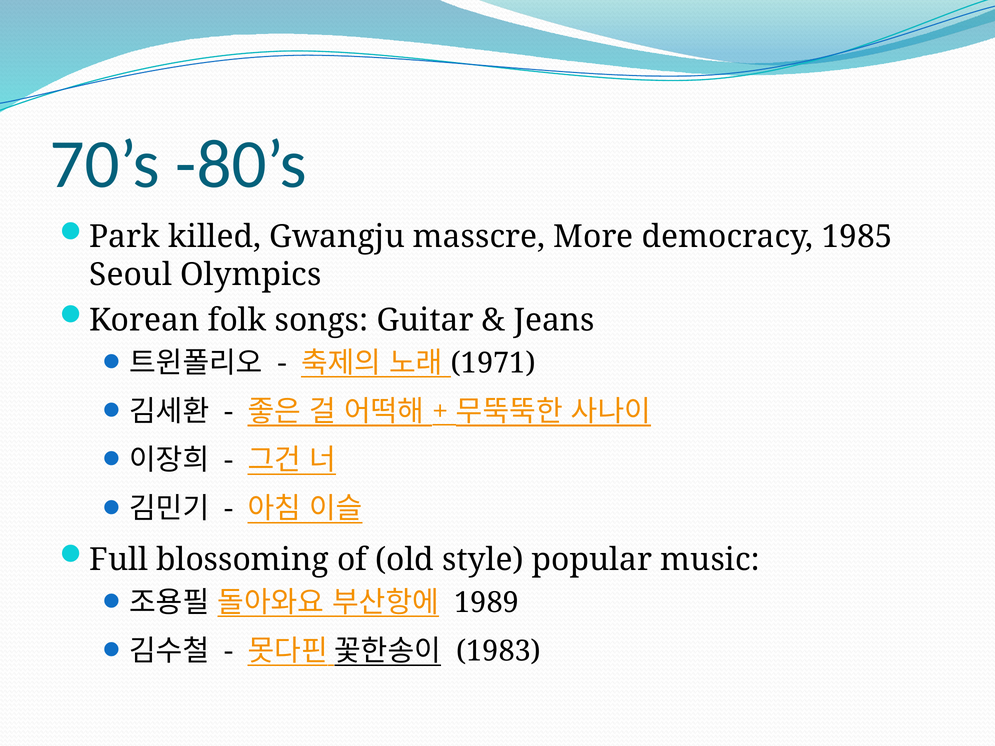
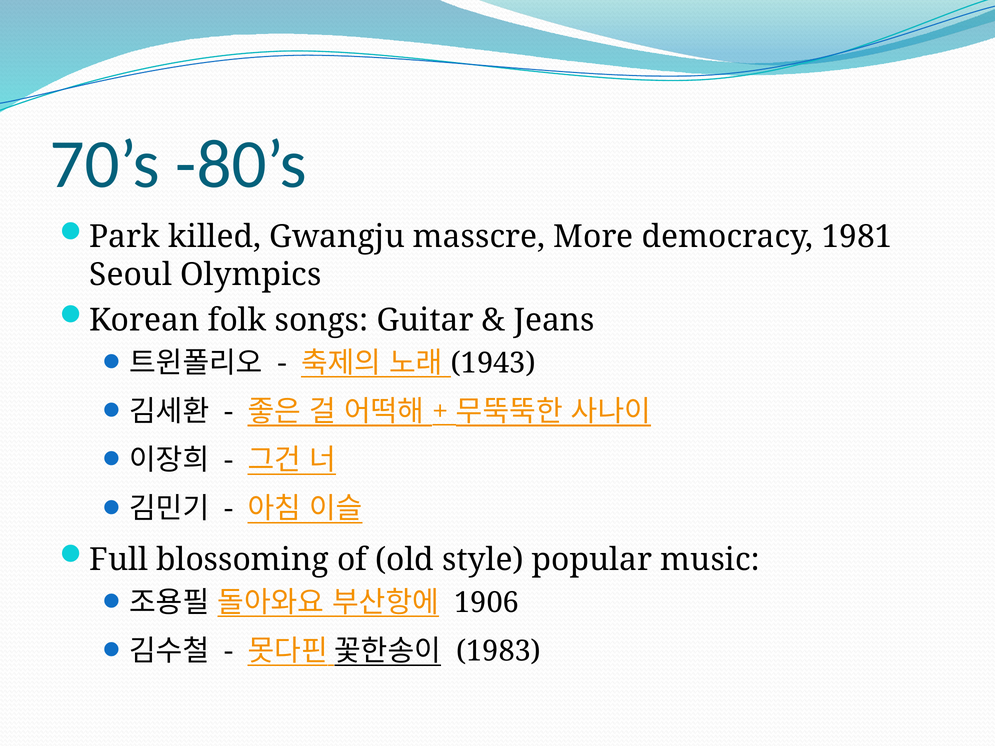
1985: 1985 -> 1981
1971: 1971 -> 1943
1989: 1989 -> 1906
